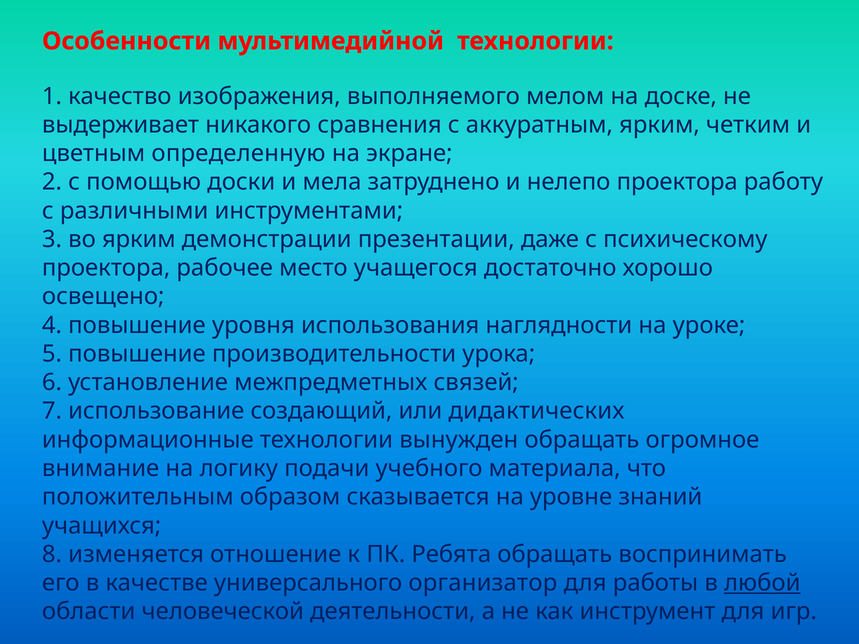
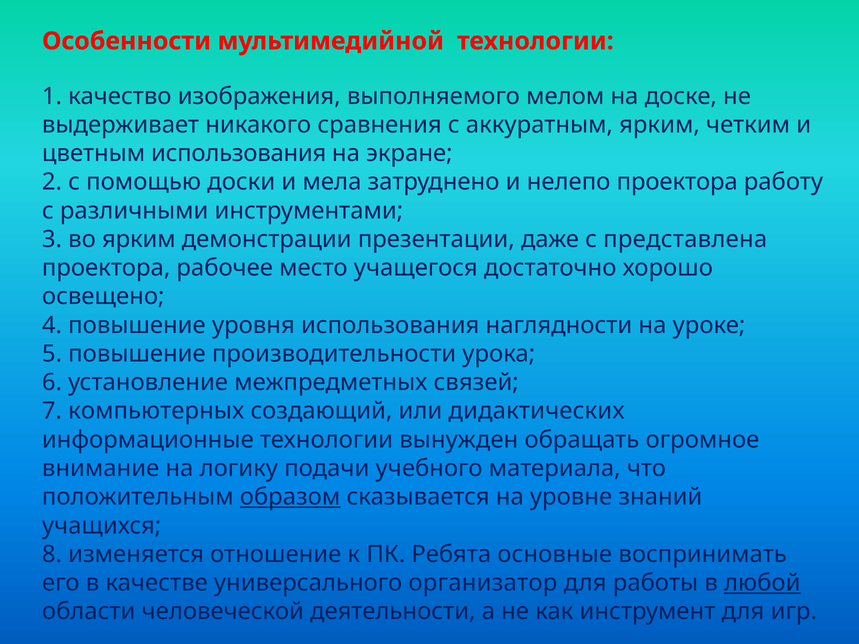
цветным определенную: определенную -> использования
психическому: психическому -> представлена
использование: использование -> компьютерных
образом underline: none -> present
Ребята обращать: обращать -> основные
